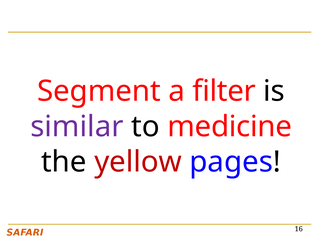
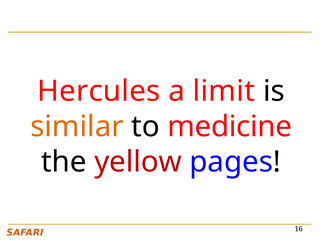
Segment: Segment -> Hercules
filter: filter -> limit
similar colour: purple -> orange
